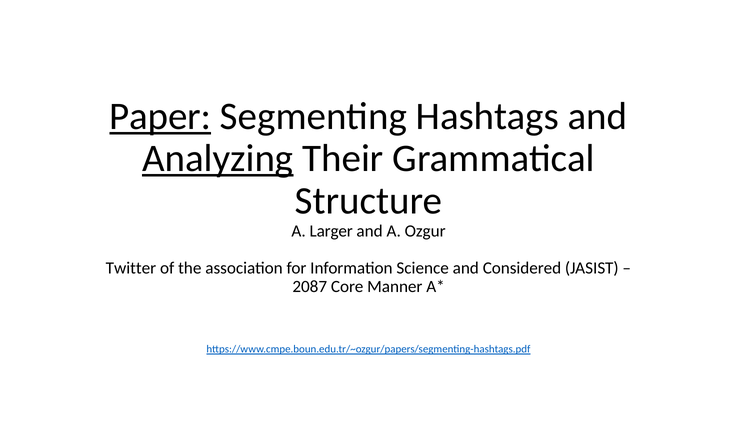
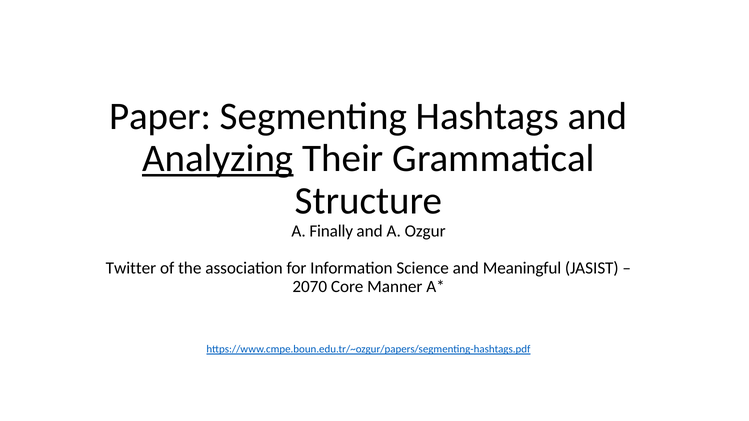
Paper underline: present -> none
Larger: Larger -> Finally
Considered: Considered -> Meaningful
2087: 2087 -> 2070
